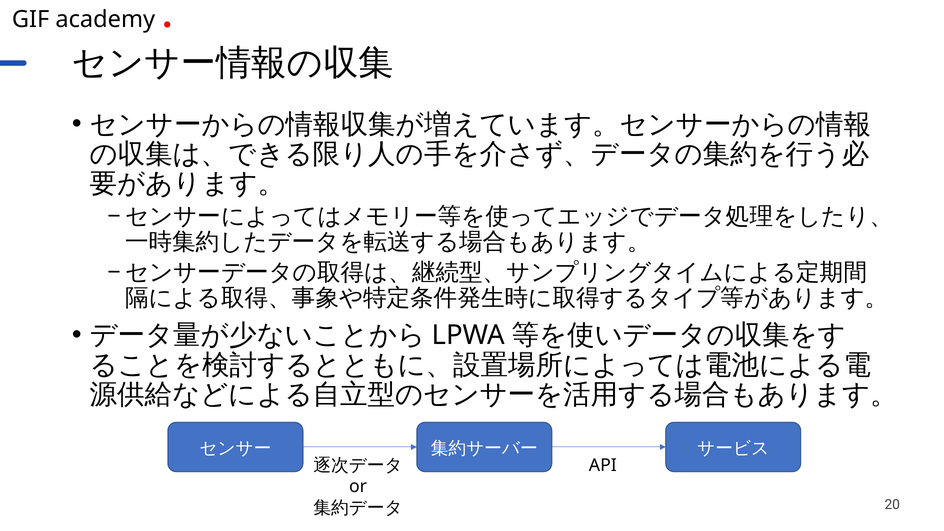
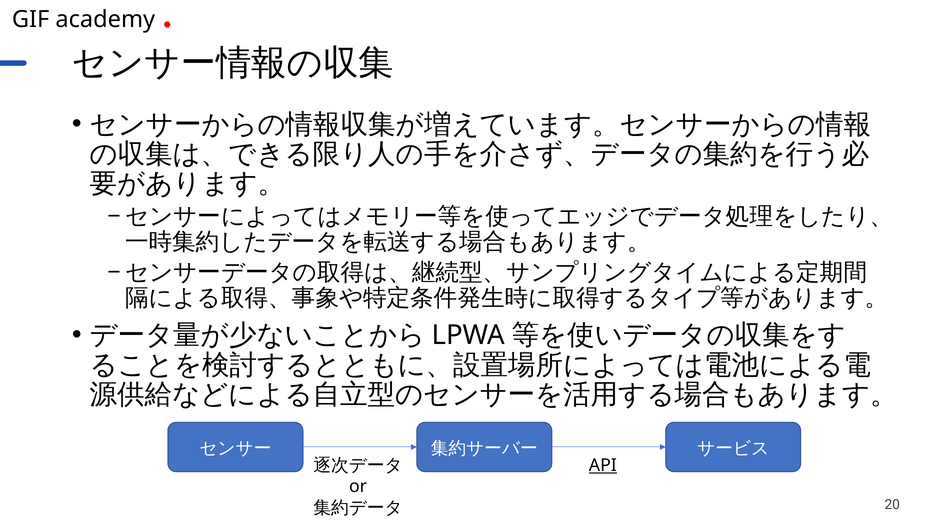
API underline: none -> present
